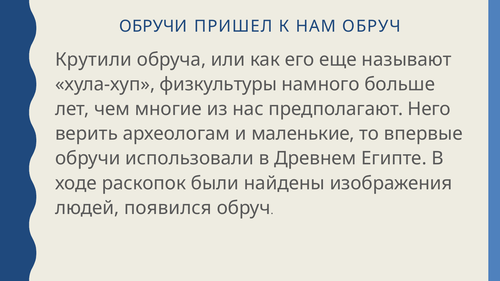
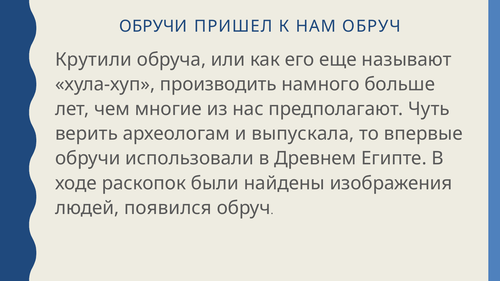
физкультуры: физкультуры -> производить
Него: Него -> Чуть
маленькие: маленькие -> выпускала
